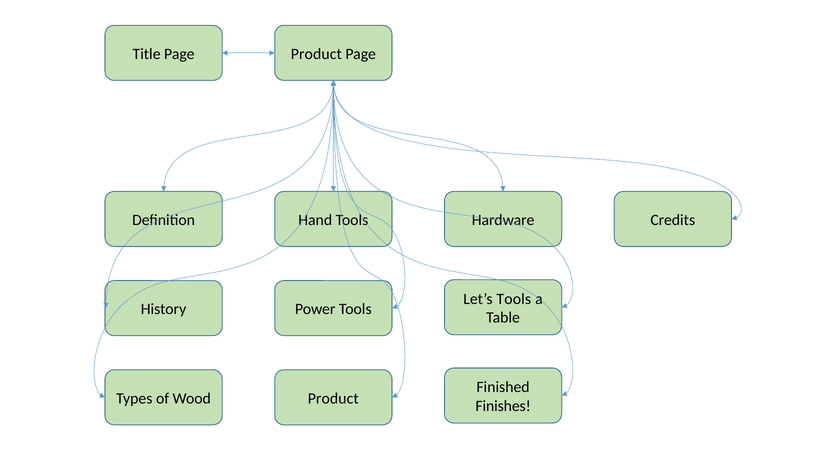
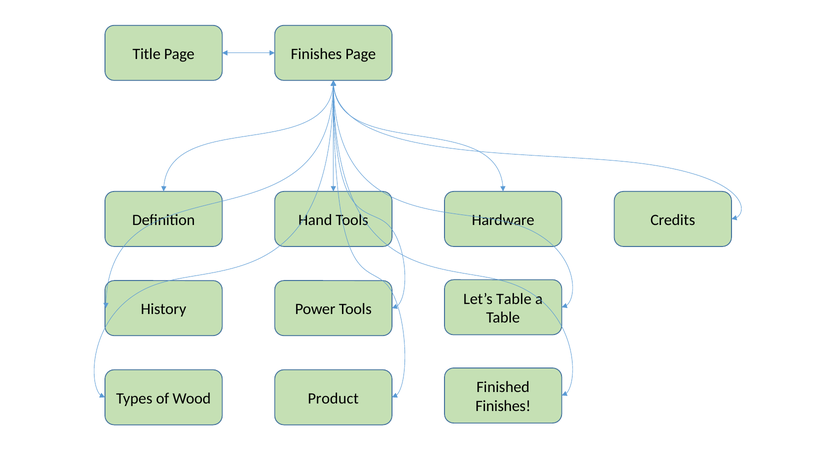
Page Product: Product -> Finishes
Let’s Tools: Tools -> Table
